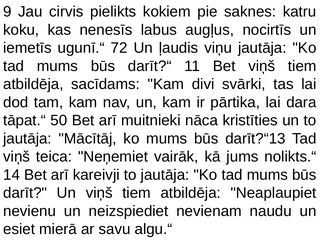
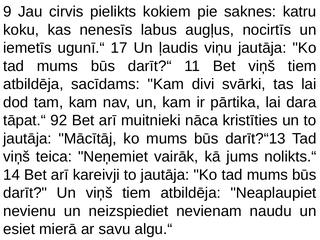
72: 72 -> 17
50: 50 -> 92
